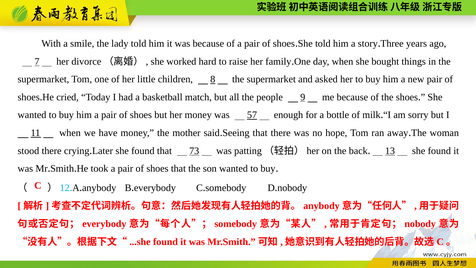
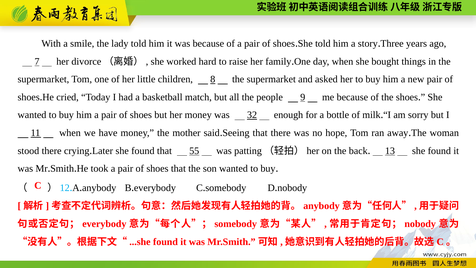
57: 57 -> 32
73: 73 -> 55
